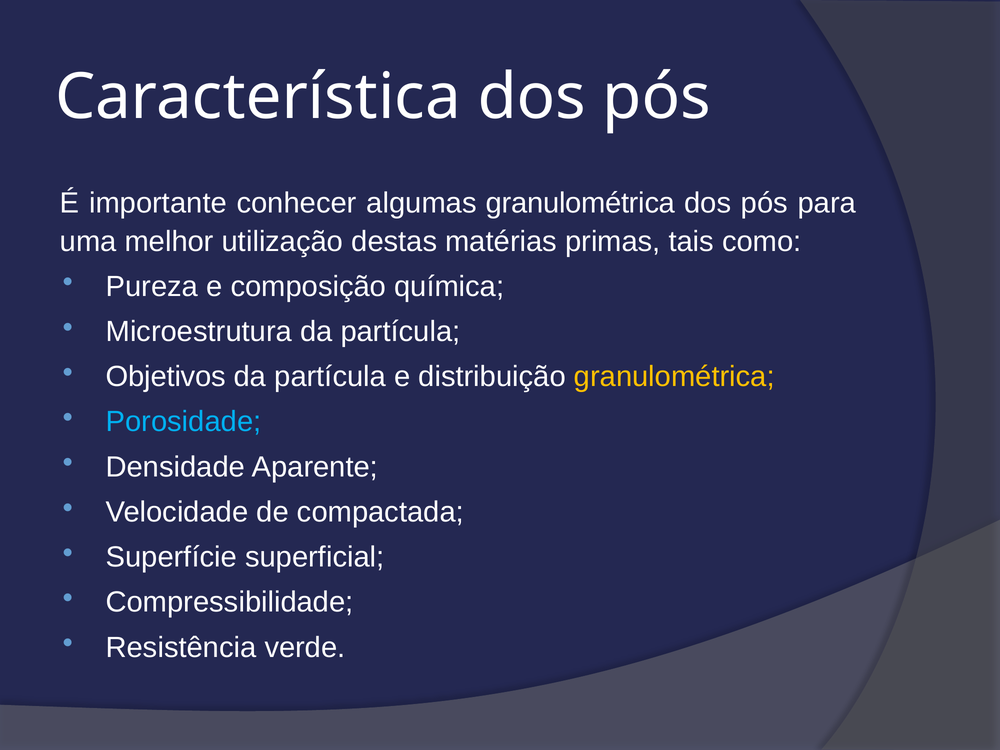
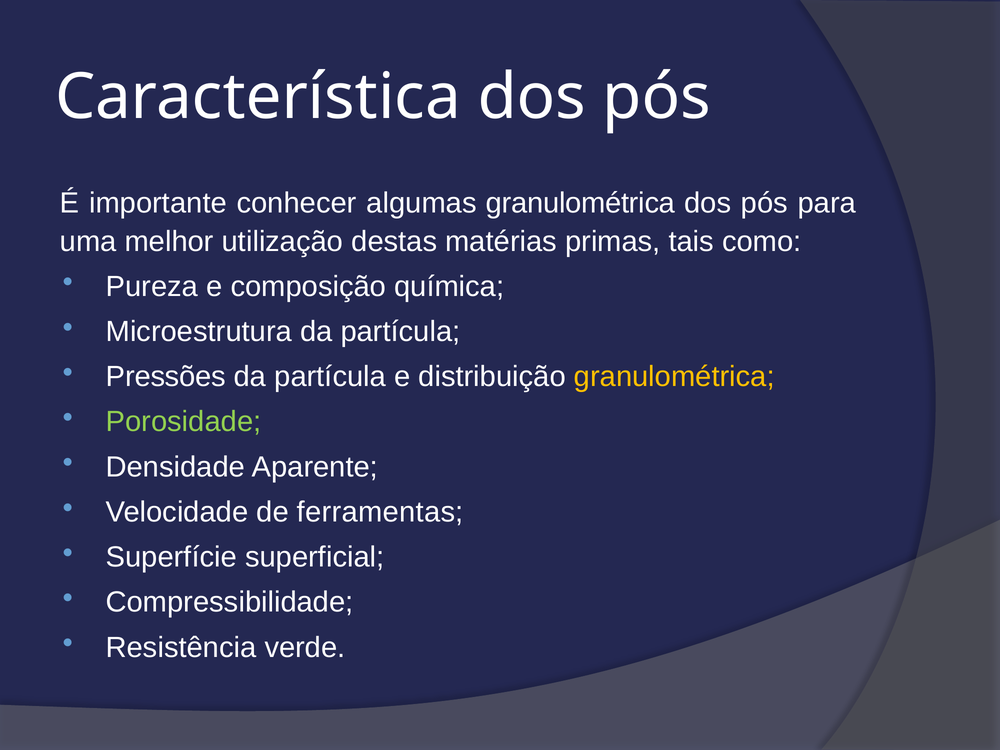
Objetivos: Objetivos -> Pressões
Porosidade colour: light blue -> light green
compactada: compactada -> ferramentas
